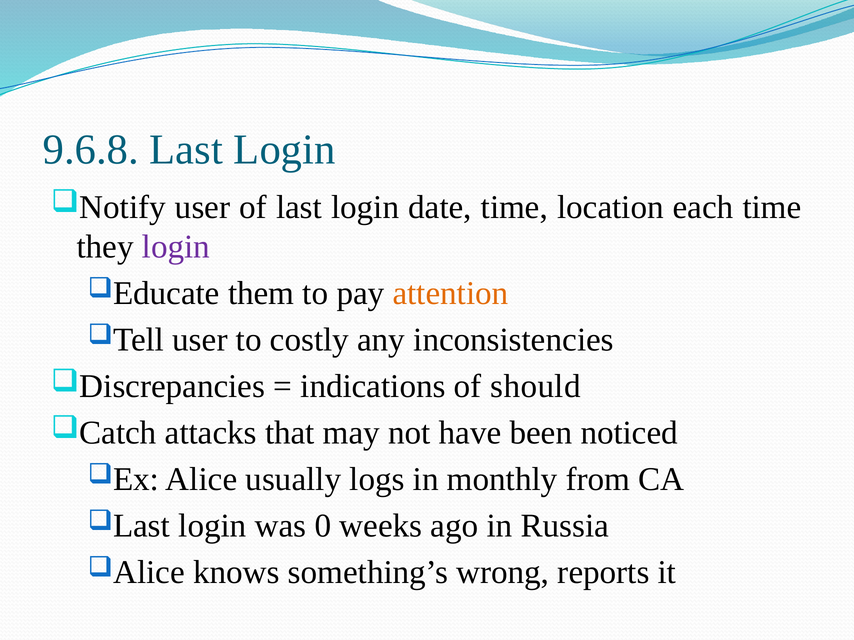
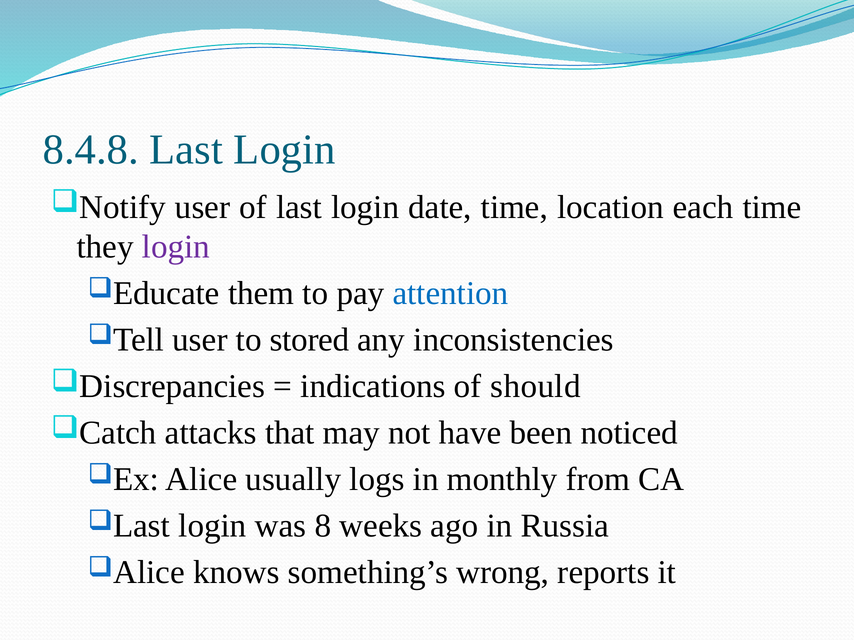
9.6.8: 9.6.8 -> 8.4.8
attention colour: orange -> blue
costly: costly -> stored
0: 0 -> 8
